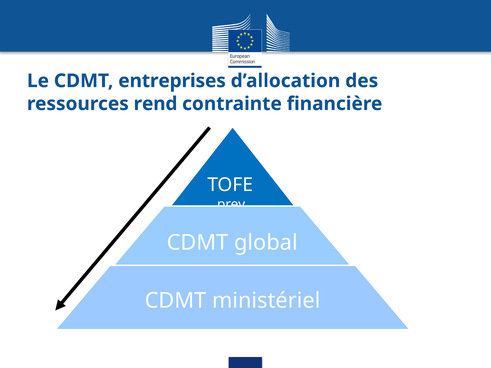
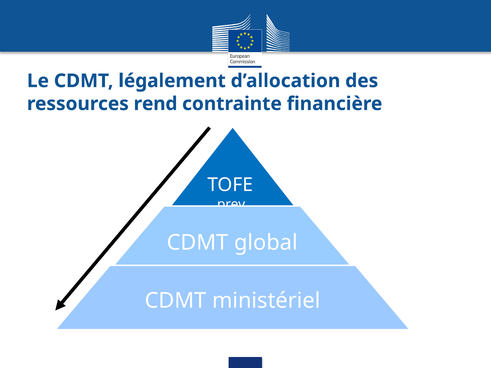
entreprises: entreprises -> légalement
